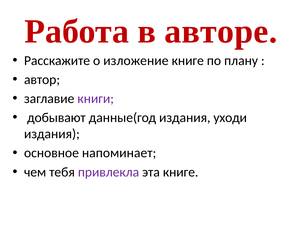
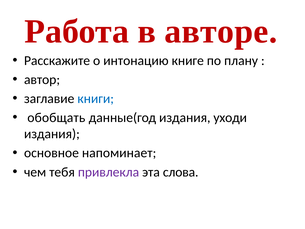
изложение: изложение -> интонацию
книги colour: purple -> blue
добывают: добывают -> обобщать
эта книге: книге -> слова
